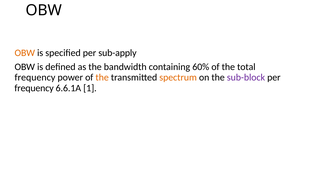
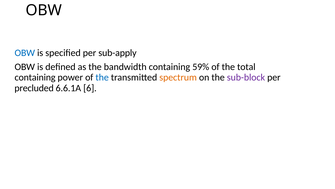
OBW at (25, 53) colour: orange -> blue
60%: 60% -> 59%
frequency at (35, 77): frequency -> containing
the at (102, 77) colour: orange -> blue
frequency at (34, 88): frequency -> precluded
1: 1 -> 6
